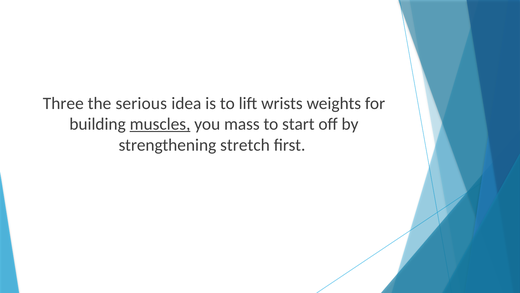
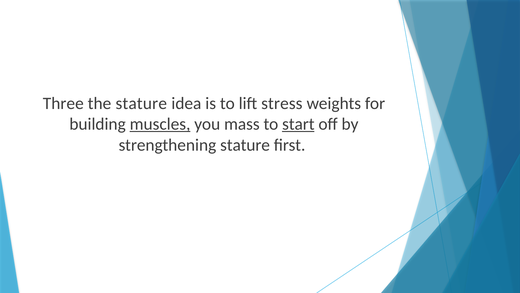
the serious: serious -> stature
wrists: wrists -> stress
start underline: none -> present
strengthening stretch: stretch -> stature
